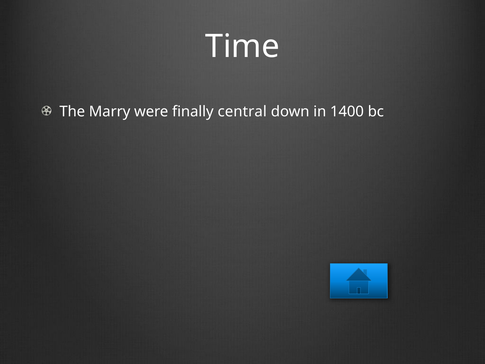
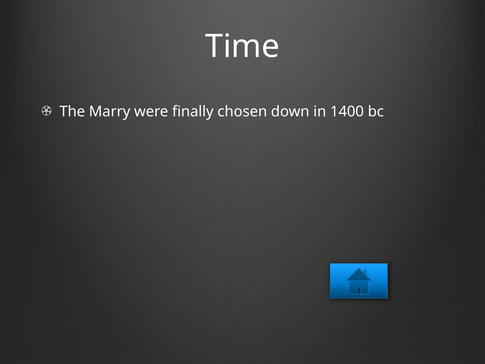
central: central -> chosen
